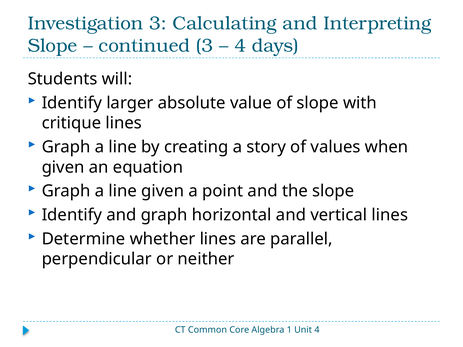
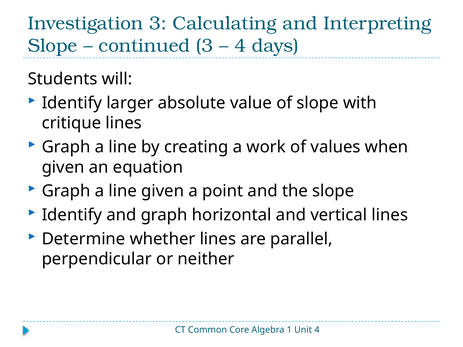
story: story -> work
